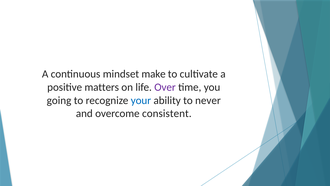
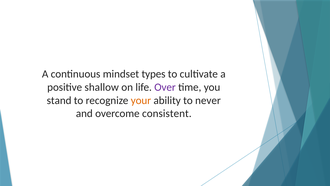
make: make -> types
matters: matters -> shallow
going: going -> stand
your colour: blue -> orange
